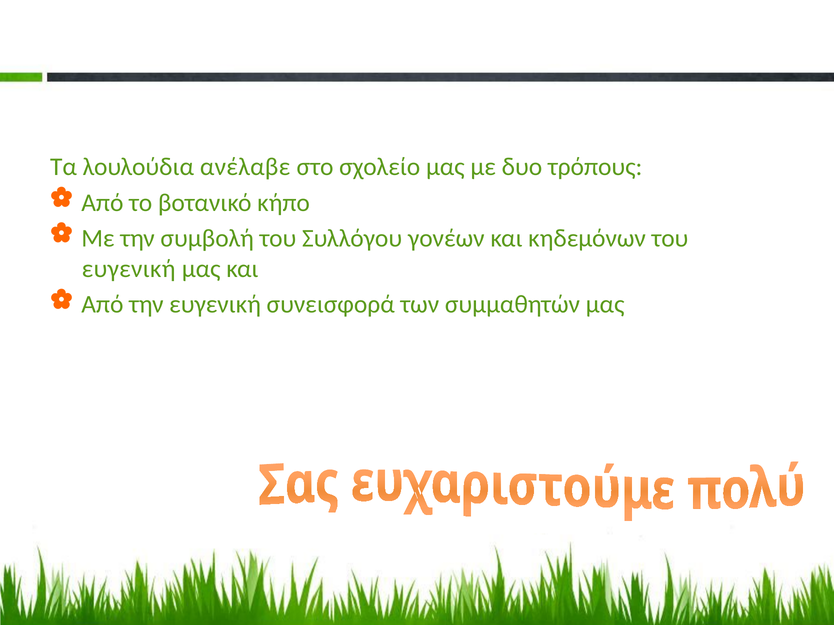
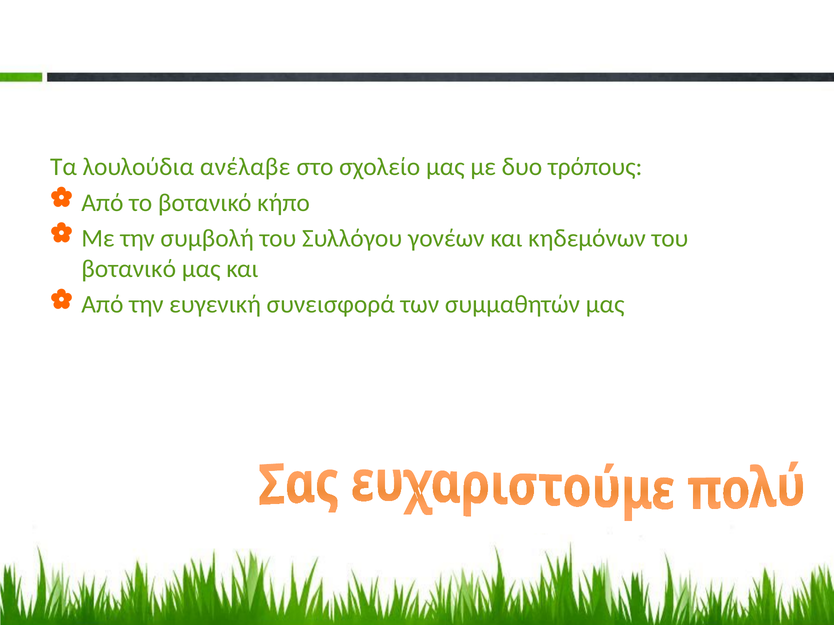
ευγενική at (129, 269): ευγενική -> βοτανικό
